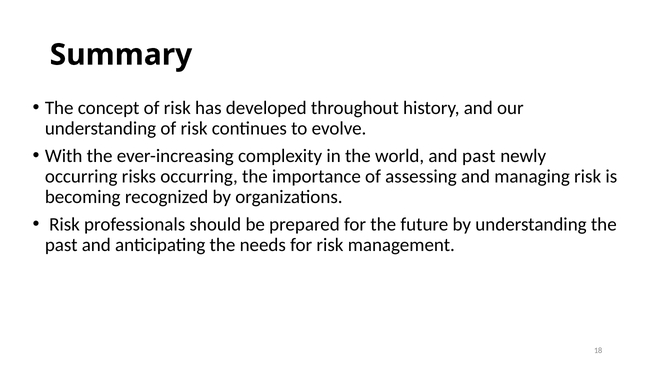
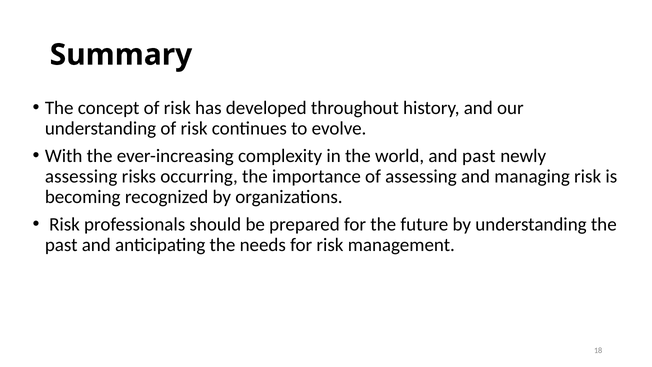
occurring at (81, 176): occurring -> assessing
